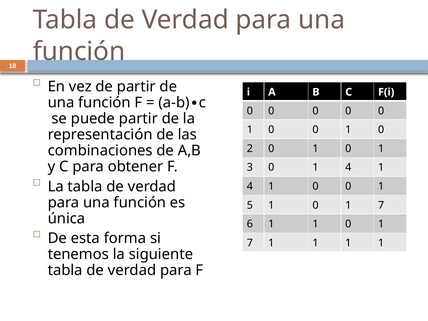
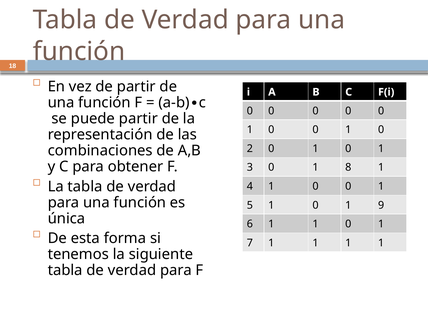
0 1 4: 4 -> 8
7 at (381, 205): 7 -> 9
